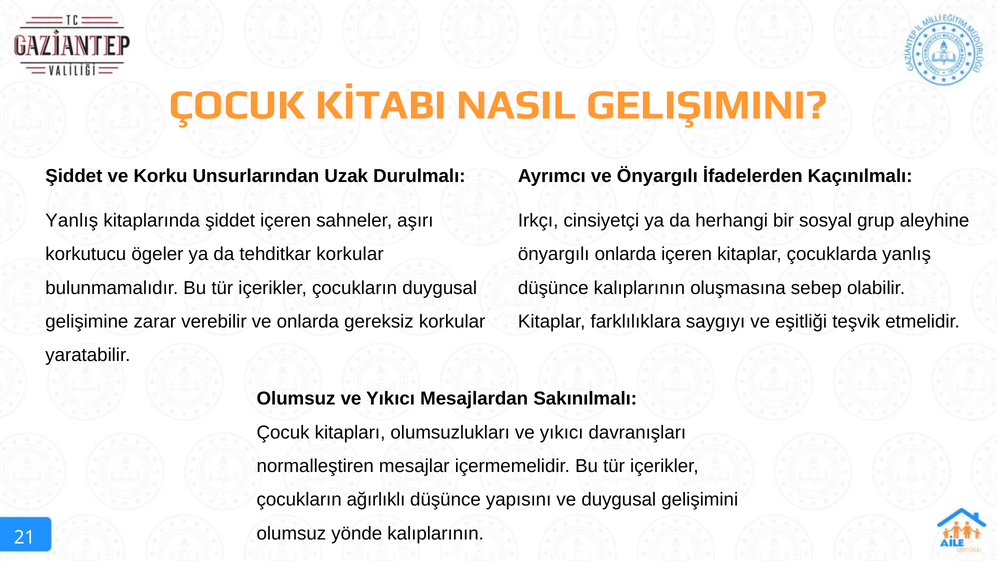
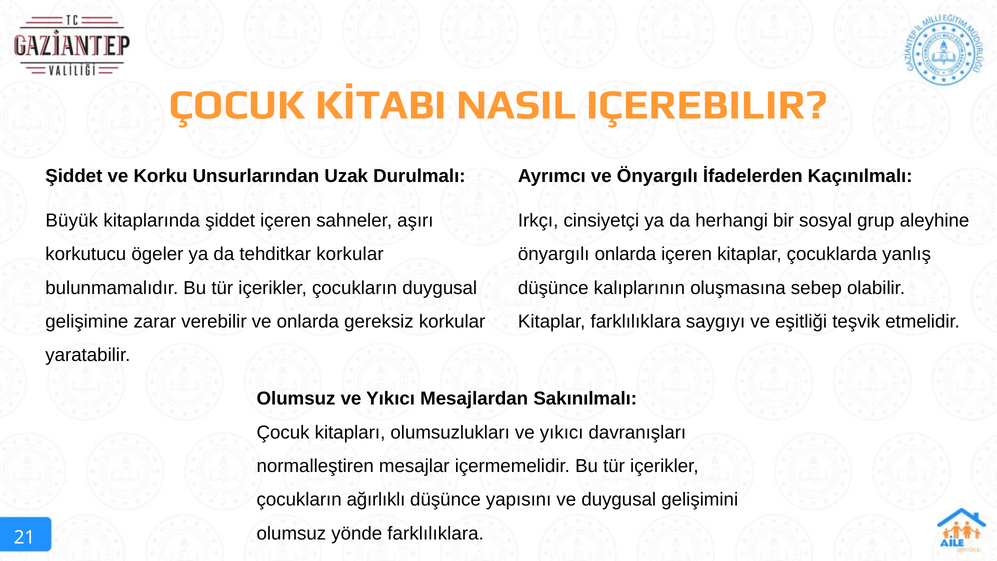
NASIL GELIŞIMINI: GELIŞIMINI -> IÇEREBILIR
Yanlış at (72, 221): Yanlış -> Büyük
yönde kalıplarının: kalıplarının -> farklılıklara
